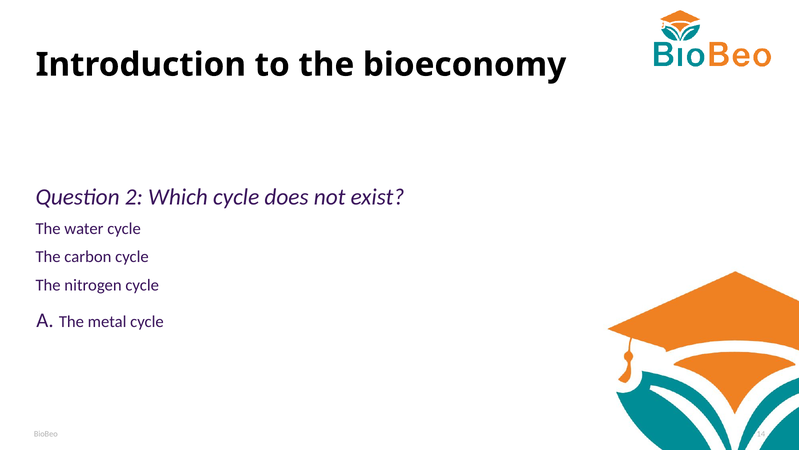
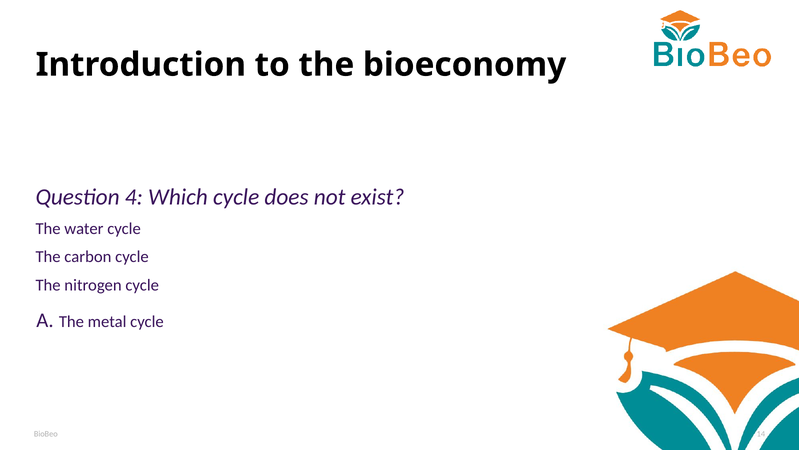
2: 2 -> 4
